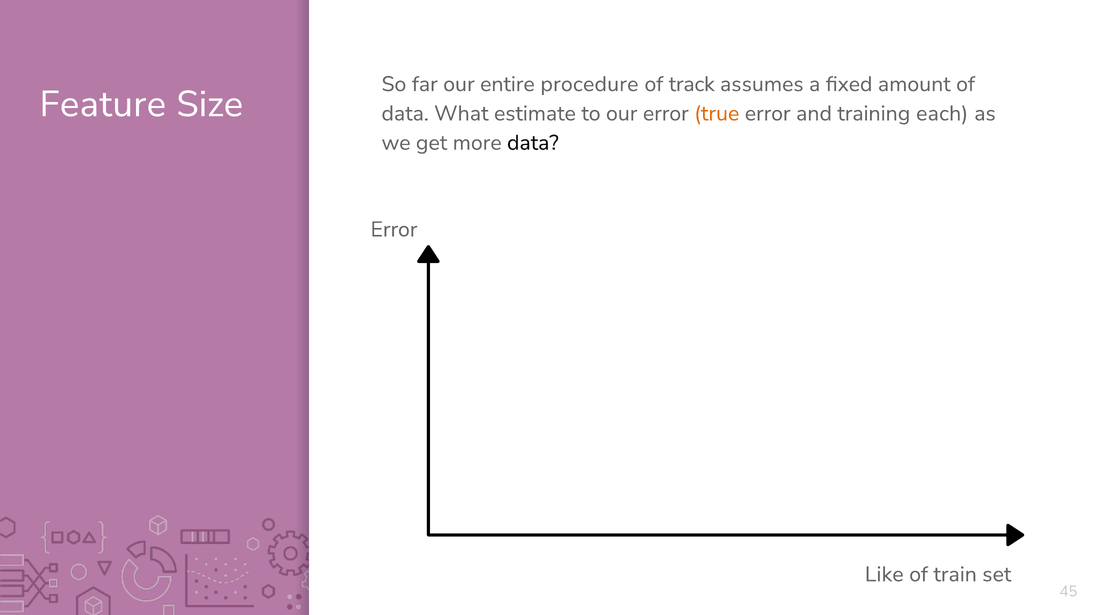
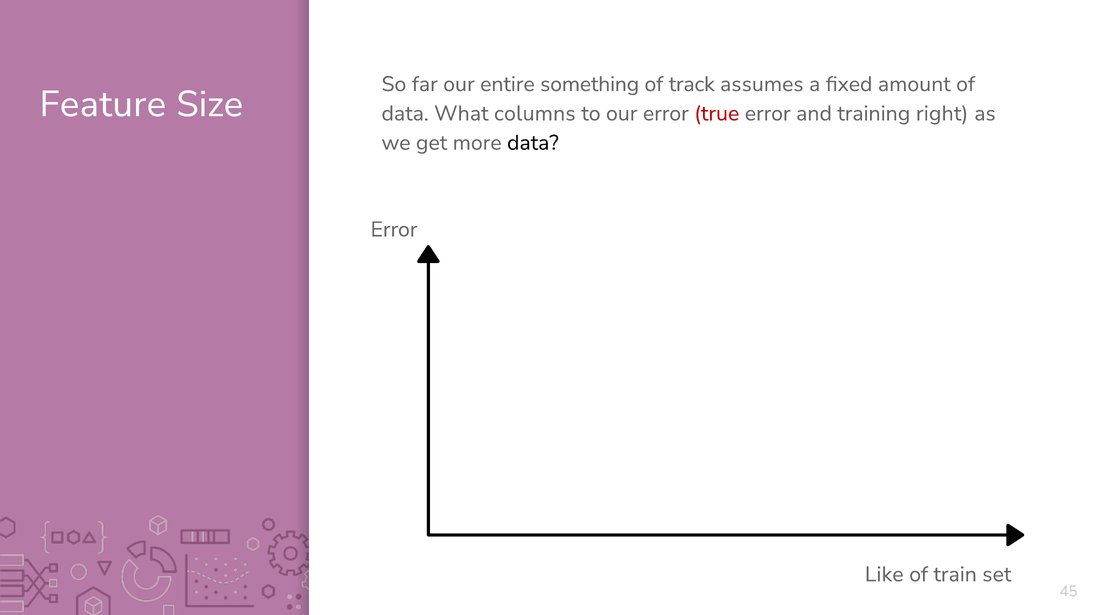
procedure: procedure -> something
estimate: estimate -> columns
true colour: orange -> red
each: each -> right
